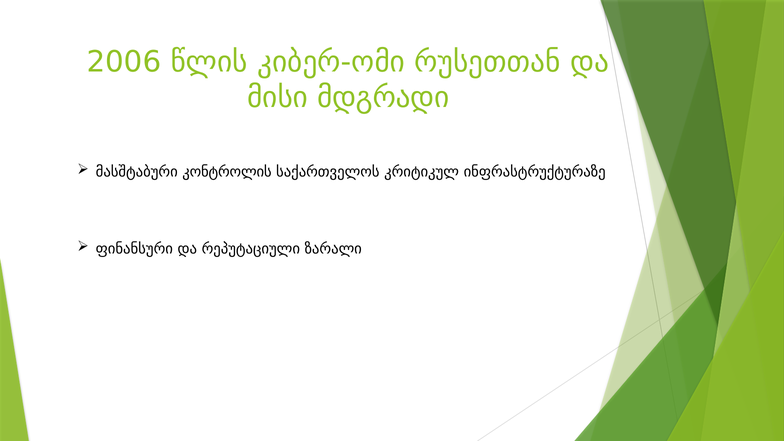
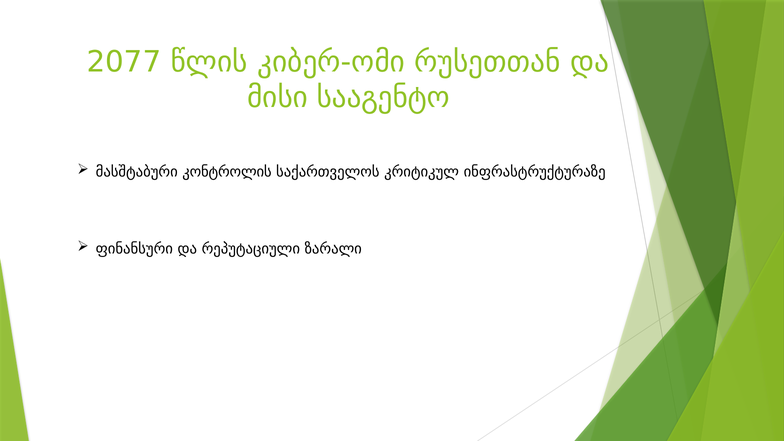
2006: 2006 -> 2077
მდგრადი: მდგრადი -> სააგენტო
